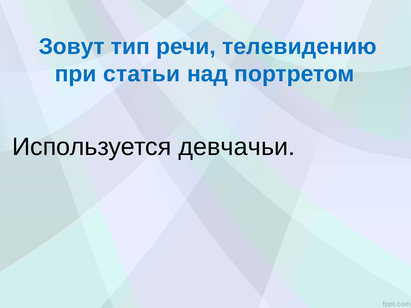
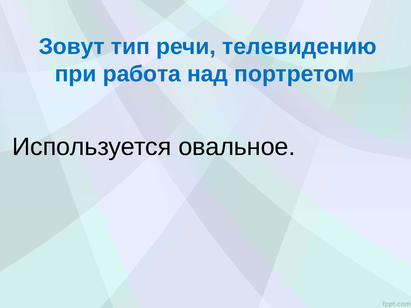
статьи: статьи -> работа
девчачьи: девчачьи -> овальное
